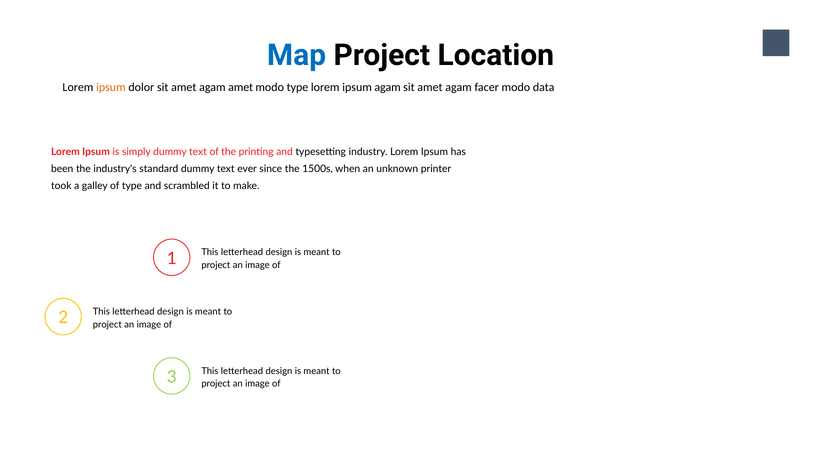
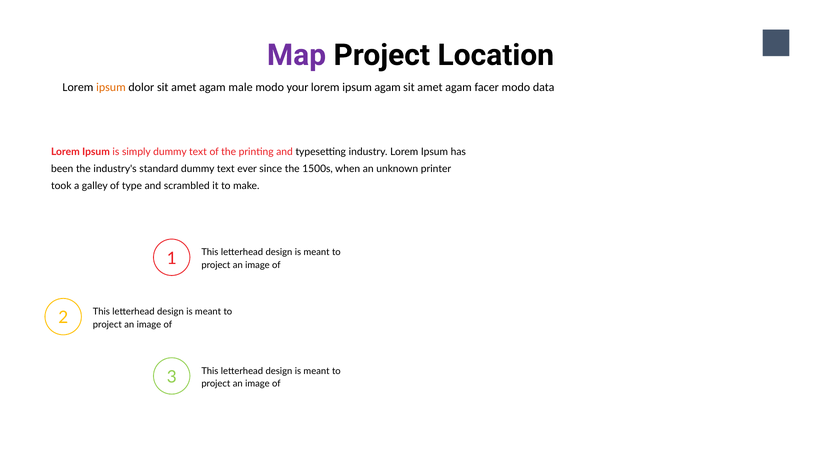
Map colour: blue -> purple
agam amet: amet -> male
modo type: type -> your
